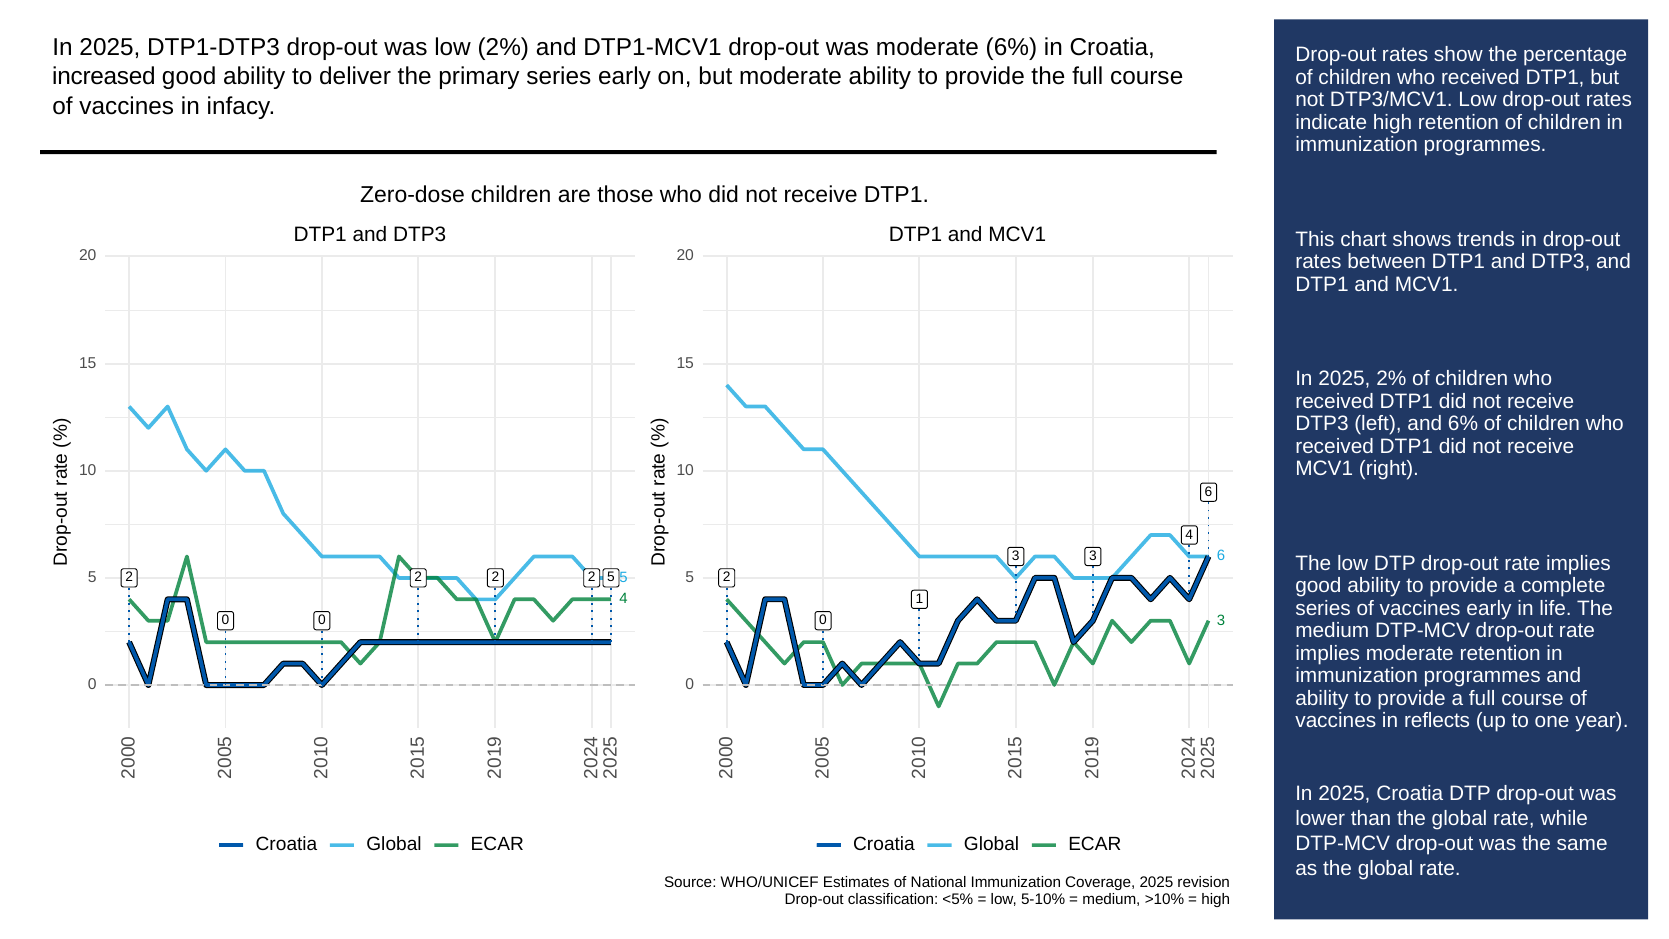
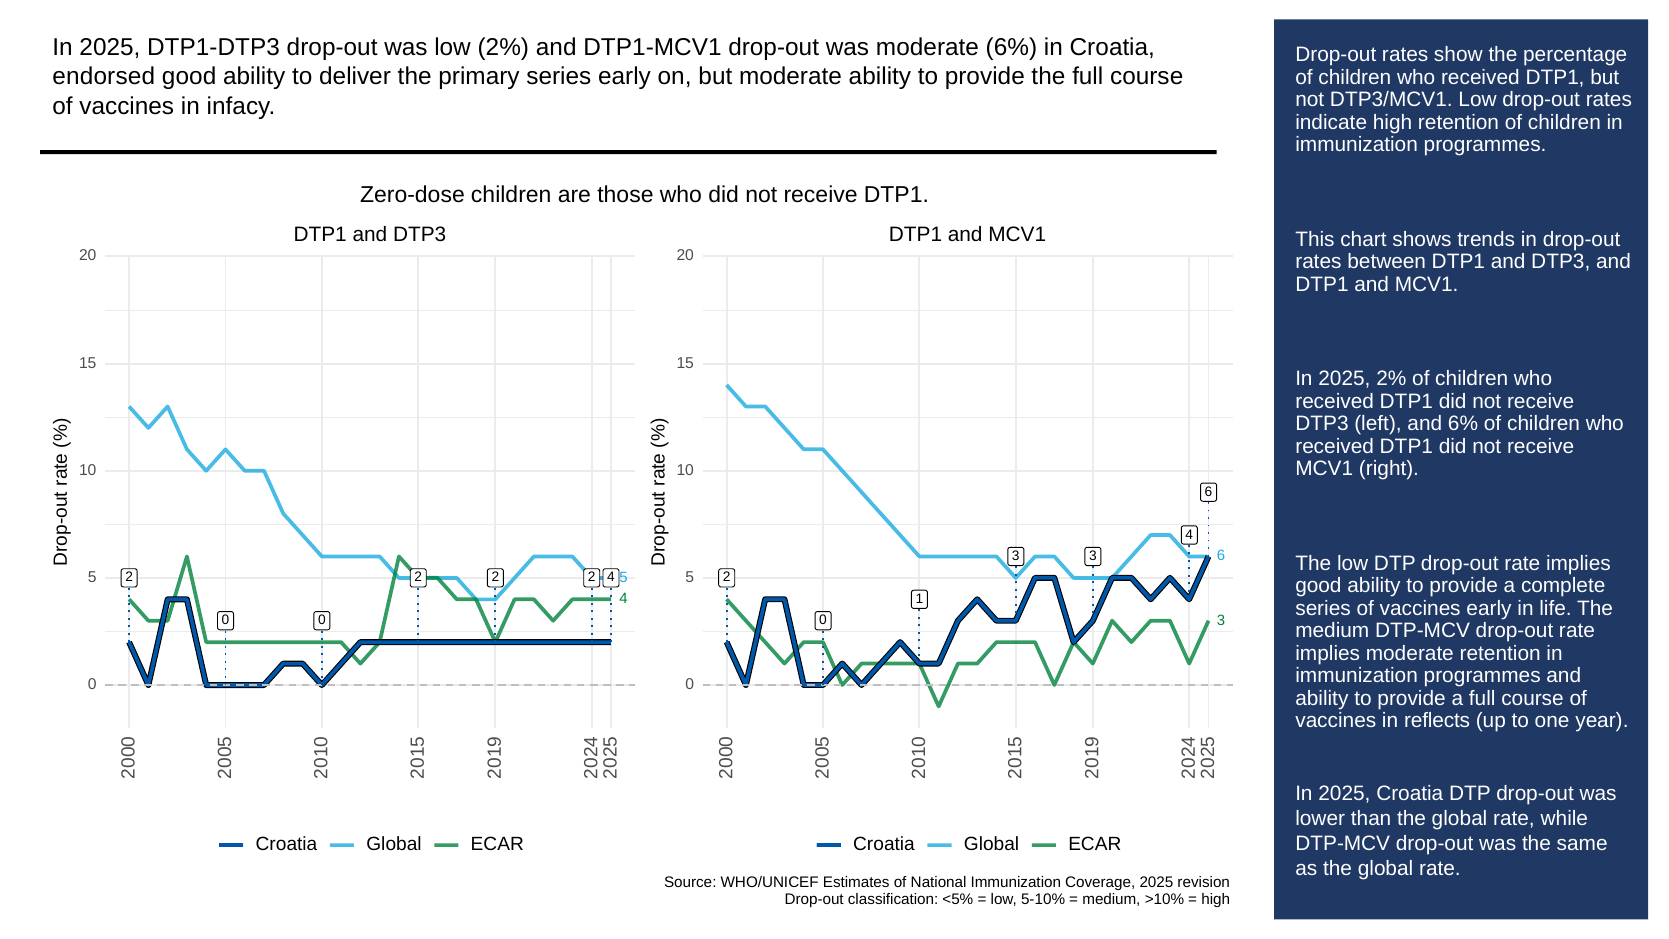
increased: increased -> endorsed
2 2 5: 5 -> 4
